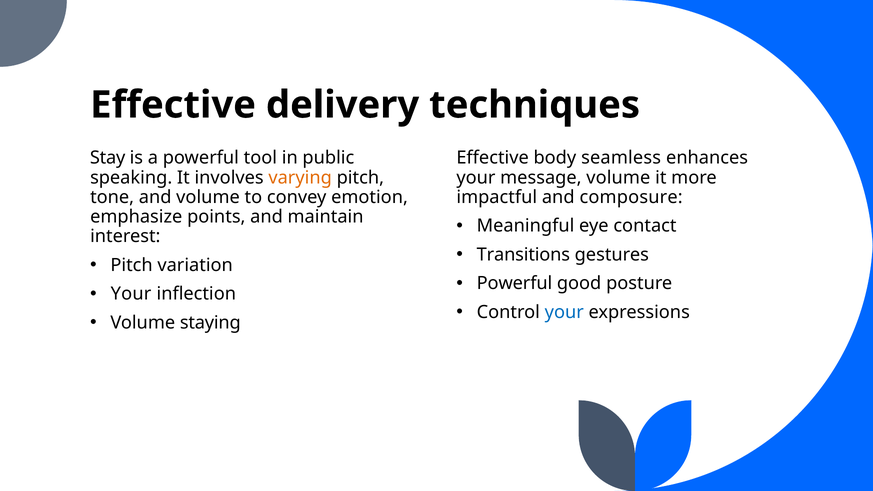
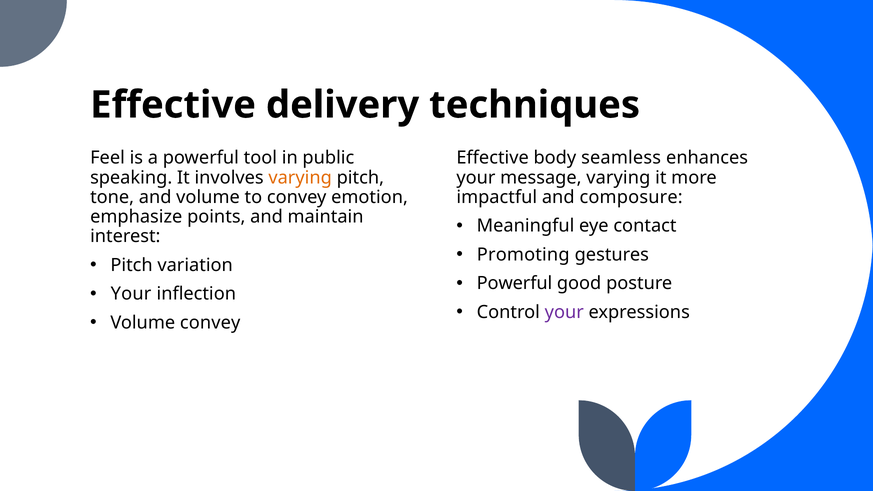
Stay: Stay -> Feel
message volume: volume -> varying
Transitions: Transitions -> Promoting
your at (564, 312) colour: blue -> purple
Volume staying: staying -> convey
